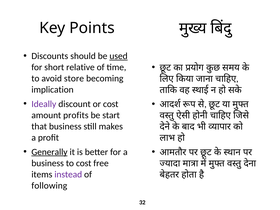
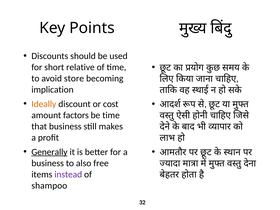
used underline: present -> none
Ideally colour: purple -> orange
profits: profits -> factors
be start: start -> time
to cost: cost -> also
following: following -> shampoo
